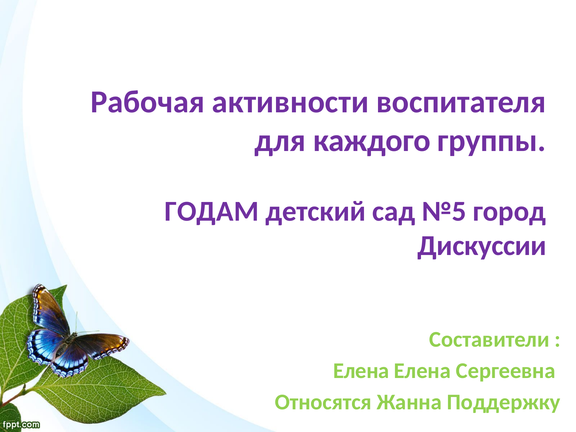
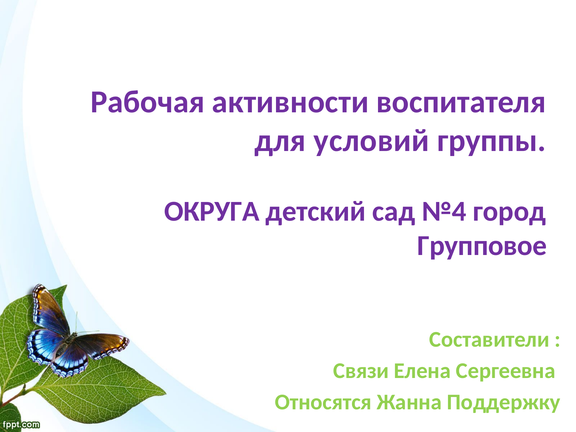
каждого: каждого -> условий
ГОДАМ: ГОДАМ -> ОКРУГА
№5: №5 -> №4
Дискуссии: Дискуссии -> Групповое
Елена at (361, 371): Елена -> Связи
